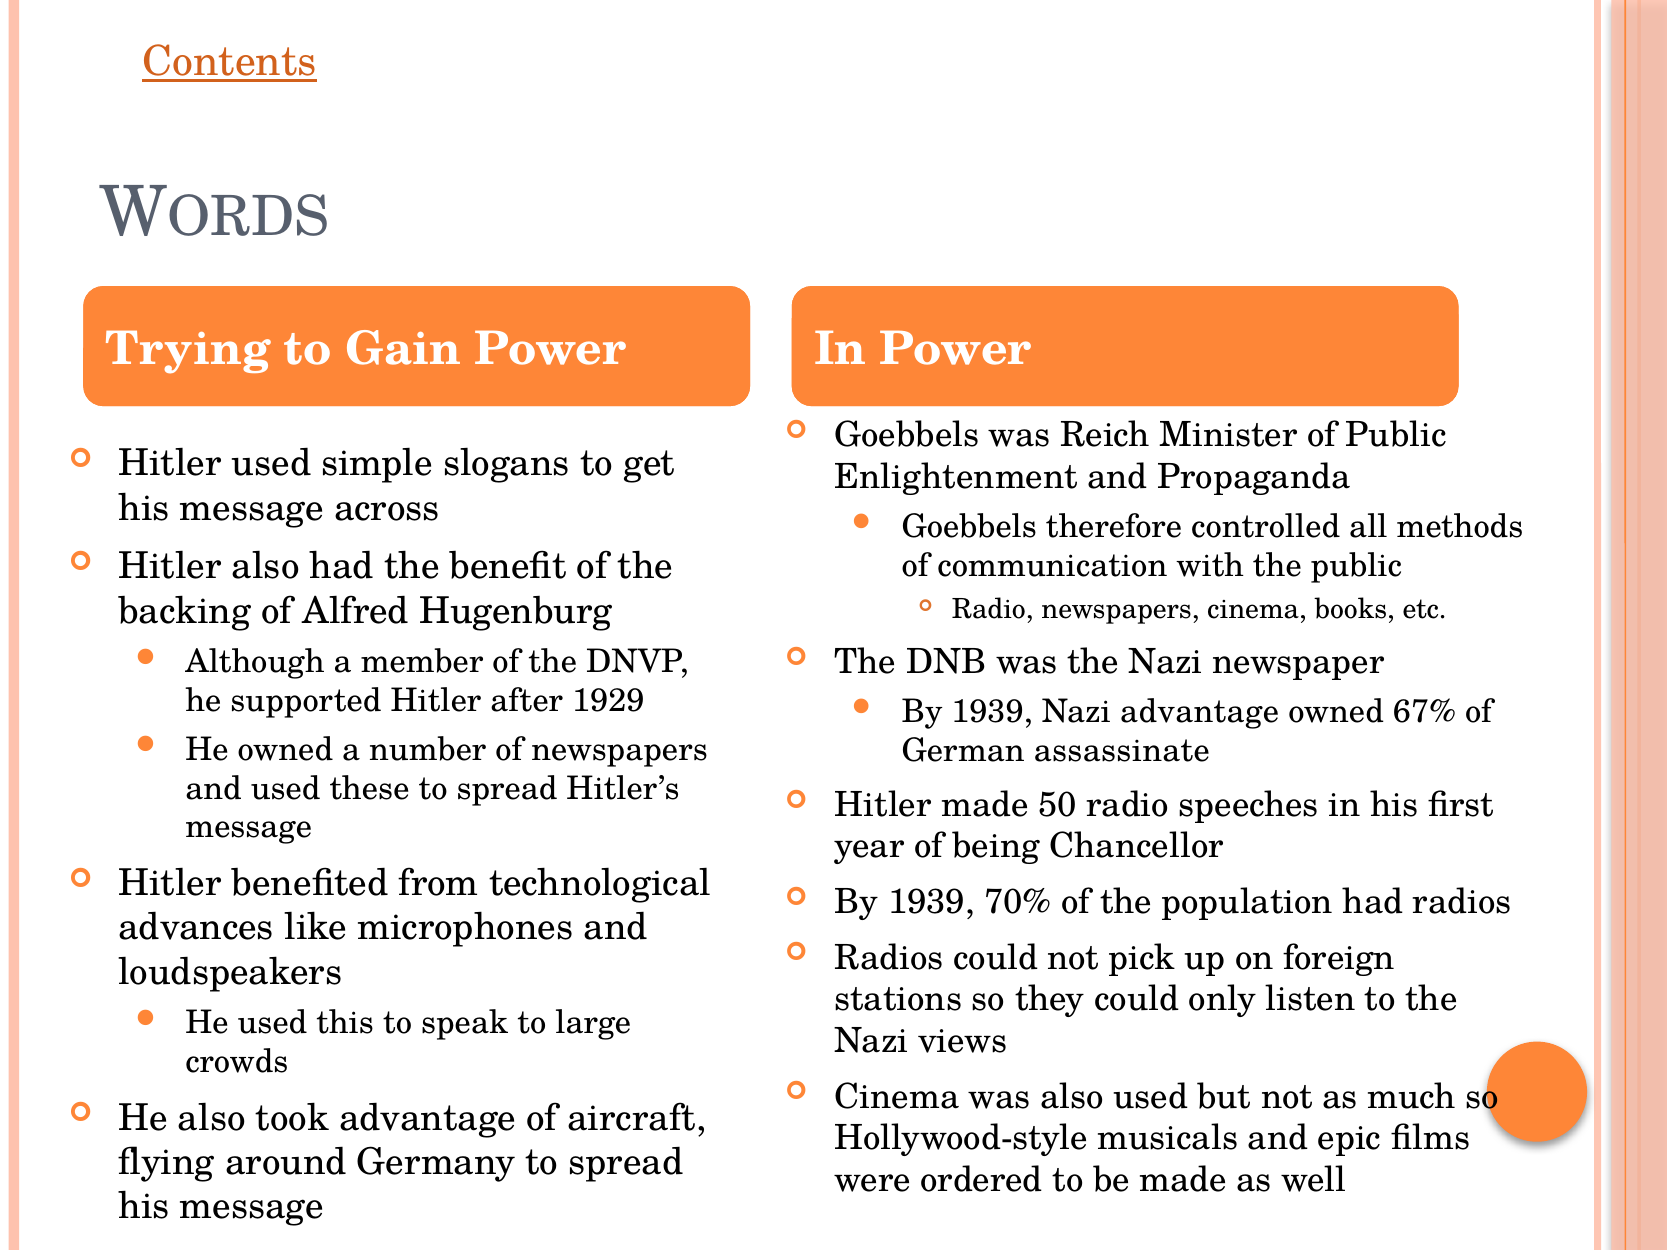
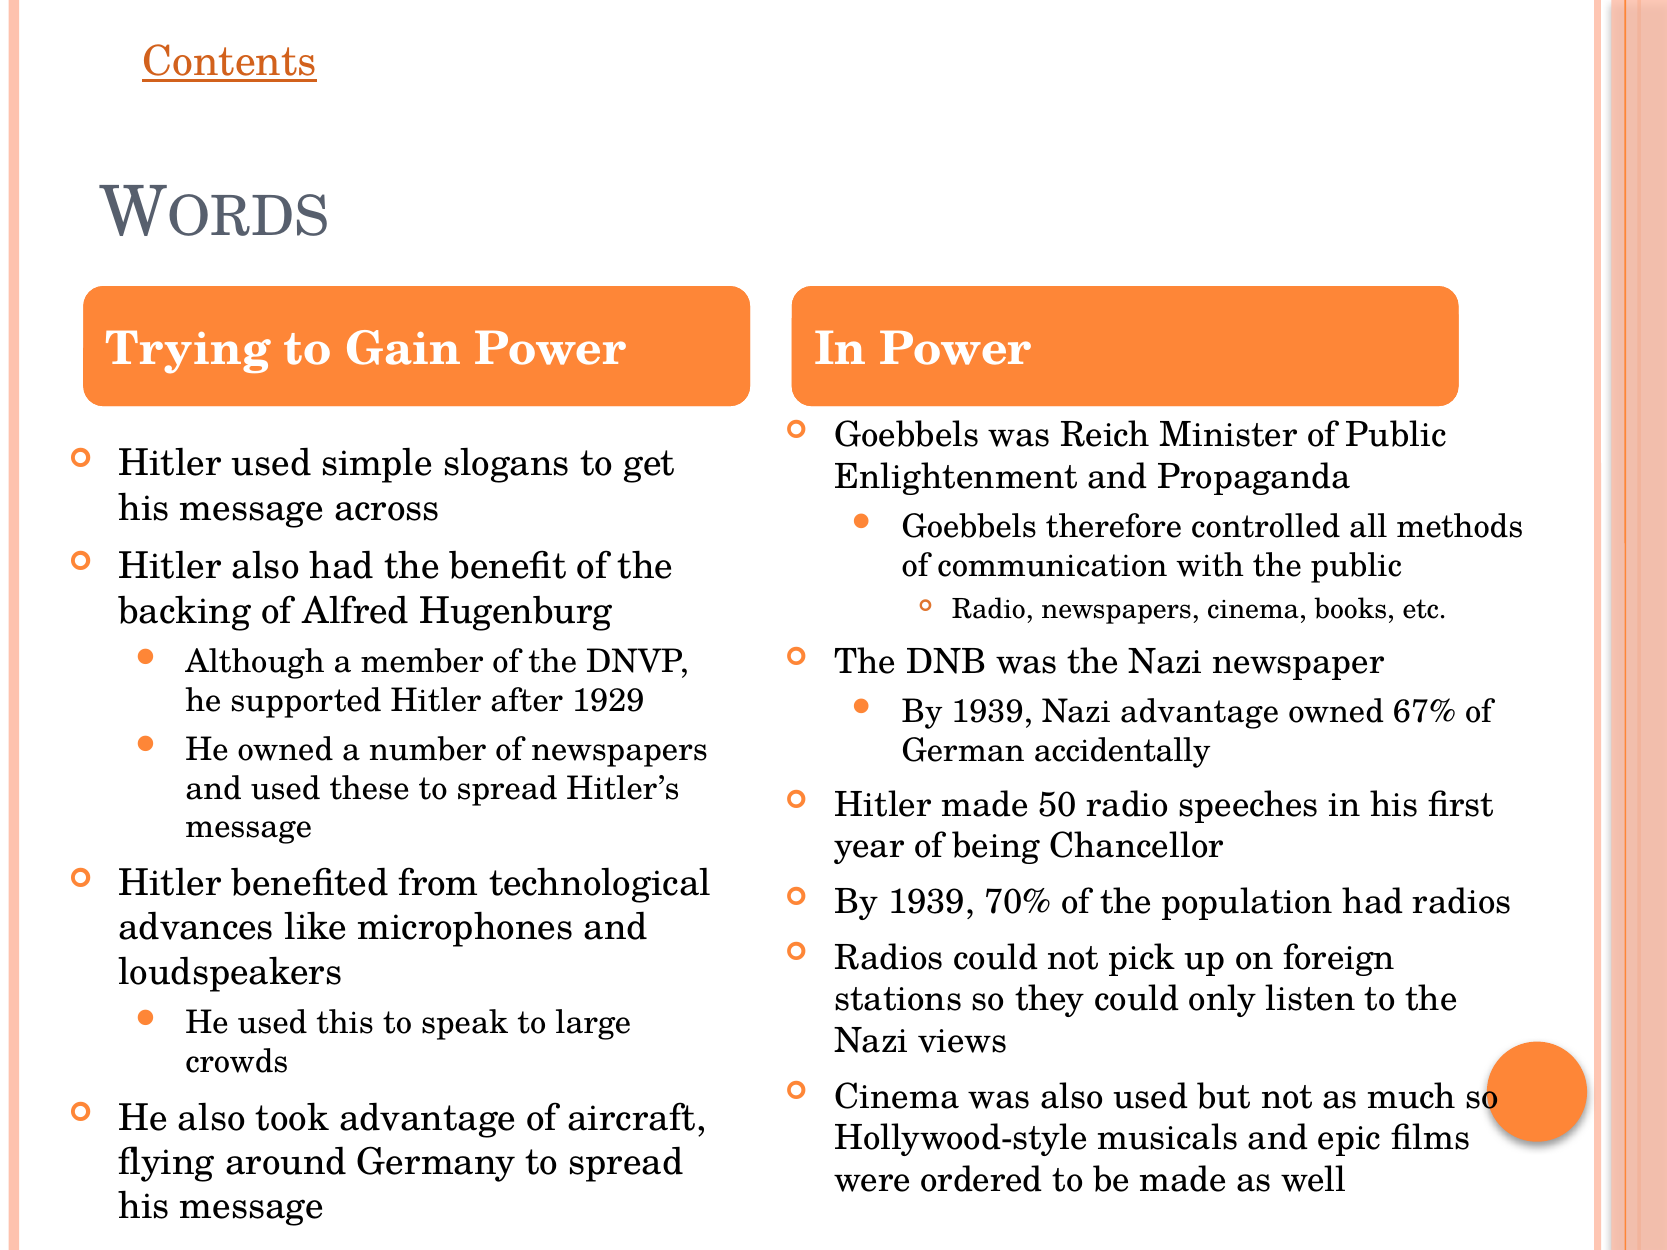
assassinate: assassinate -> accidentally
